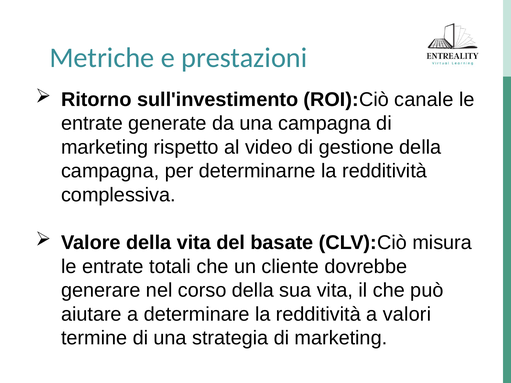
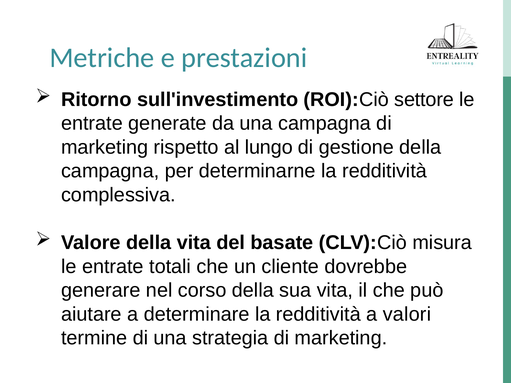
canale: canale -> settore
video: video -> lungo
